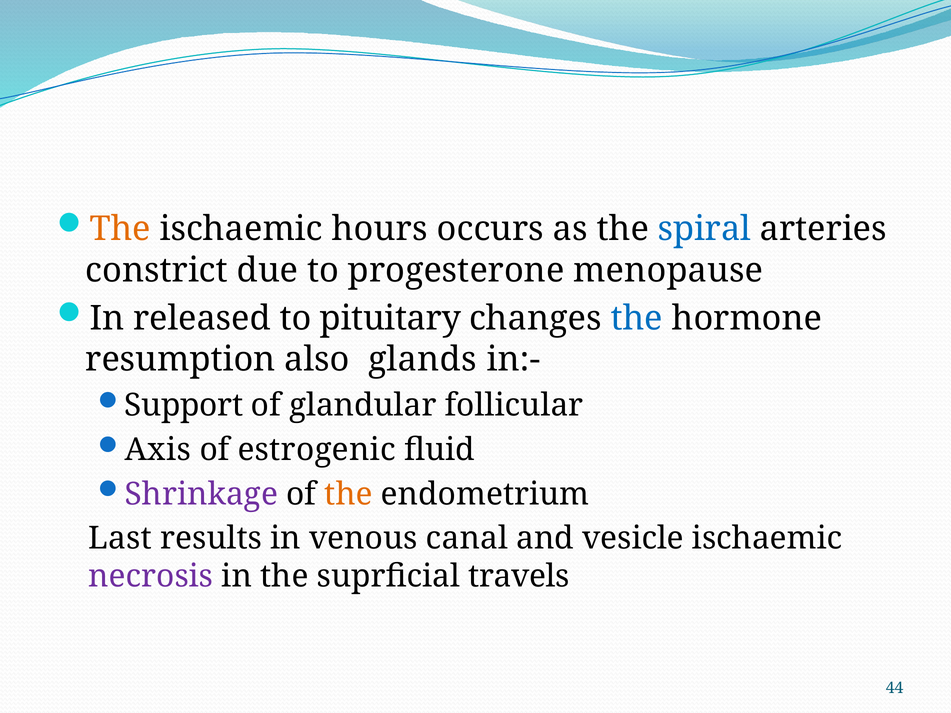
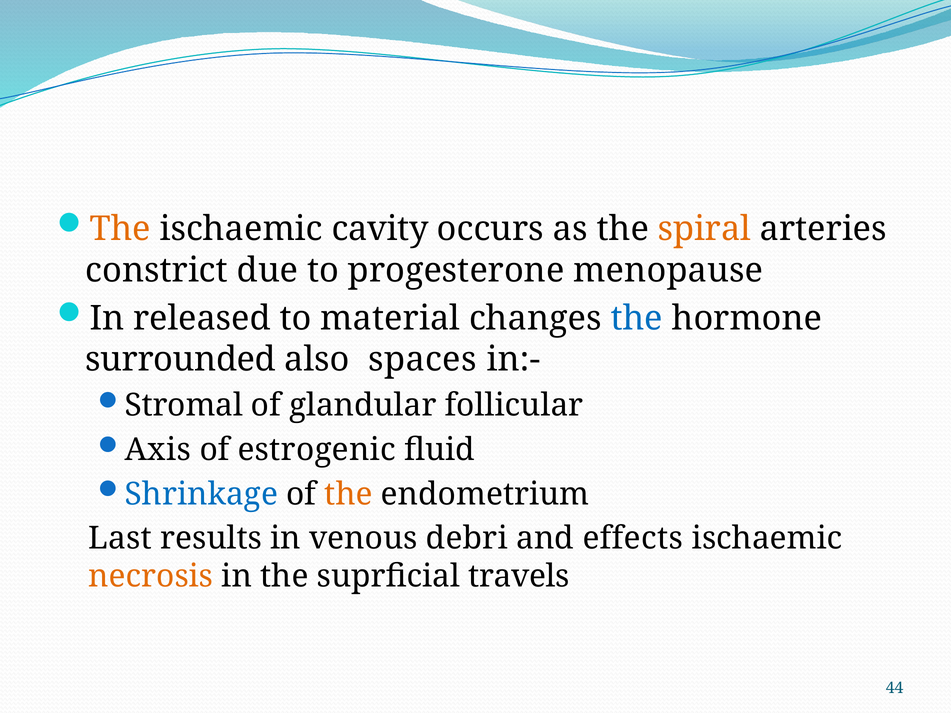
hours: hours -> cavity
spiral colour: blue -> orange
pituitary: pituitary -> material
resumption: resumption -> surrounded
glands: glands -> spaces
Support: Support -> Stromal
Shrinkage colour: purple -> blue
canal: canal -> debri
vesicle: vesicle -> effects
necrosis colour: purple -> orange
